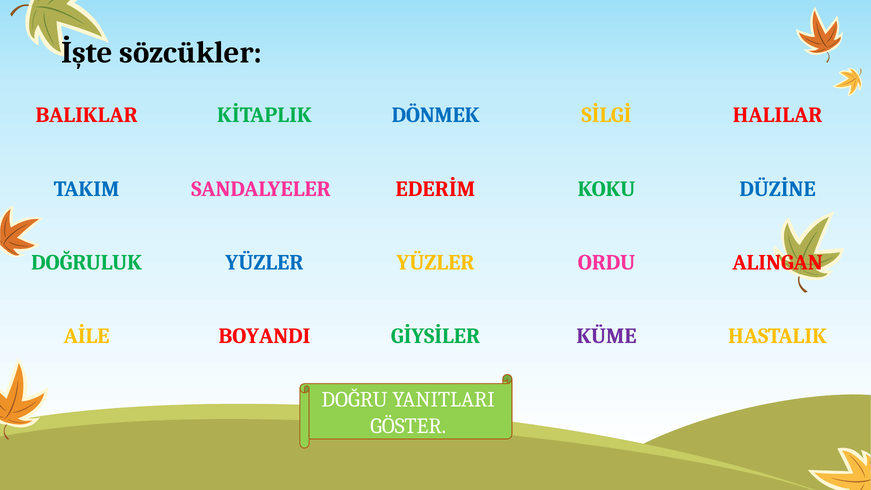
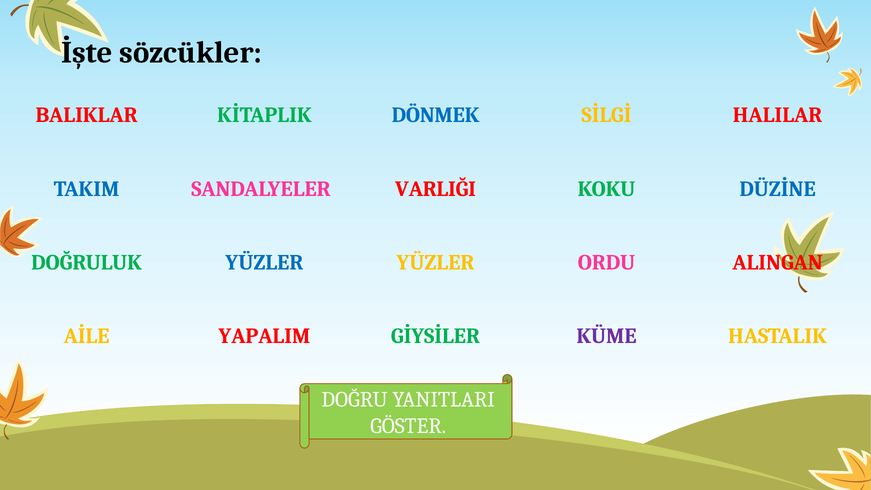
EDERİM: EDERİM -> VARLIĞI
BOYANDI: BOYANDI -> YAPALIM
